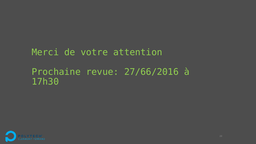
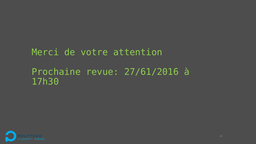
27/66/2016: 27/66/2016 -> 27/61/2016
